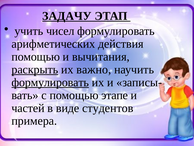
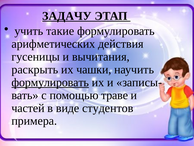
чисел: чисел -> такие
помощью at (36, 57): помощью -> гусеницы
раскрыть underline: present -> none
важно: важно -> чашки
этапе: этапе -> траве
